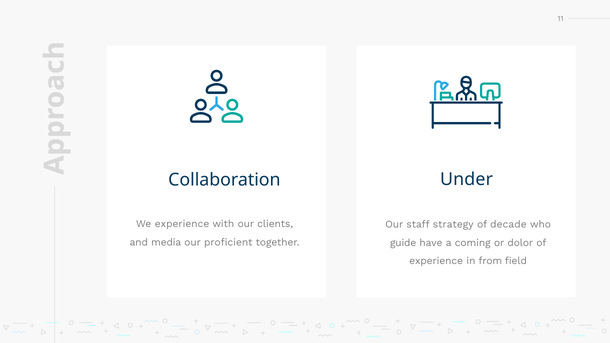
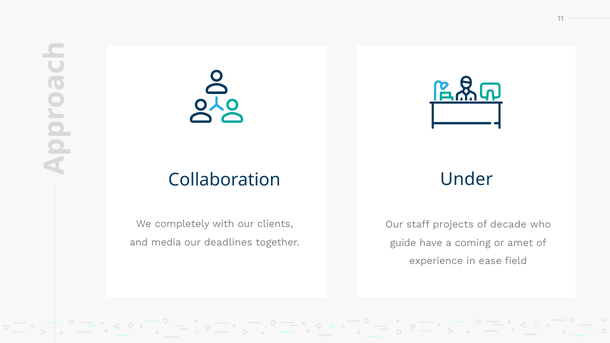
We experience: experience -> completely
strategy: strategy -> projects
proficient: proficient -> deadlines
dolor: dolor -> amet
from: from -> ease
